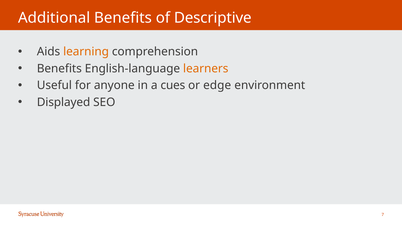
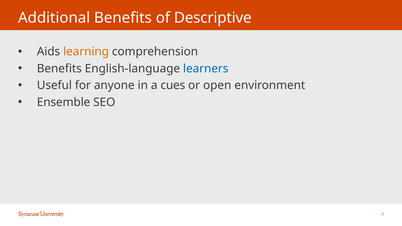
learners colour: orange -> blue
edge: edge -> open
Displayed: Displayed -> Ensemble
